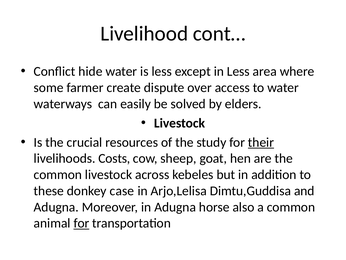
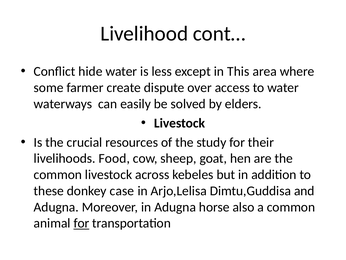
in Less: Less -> This
their underline: present -> none
Costs: Costs -> Food
